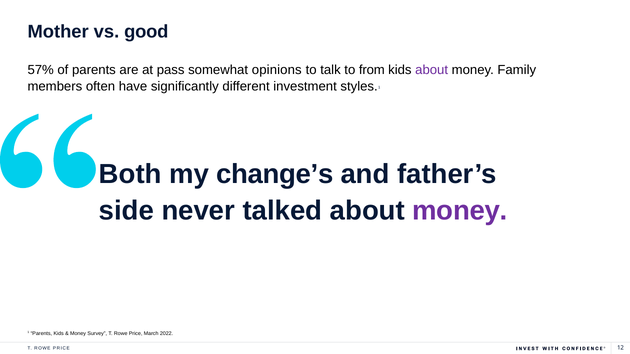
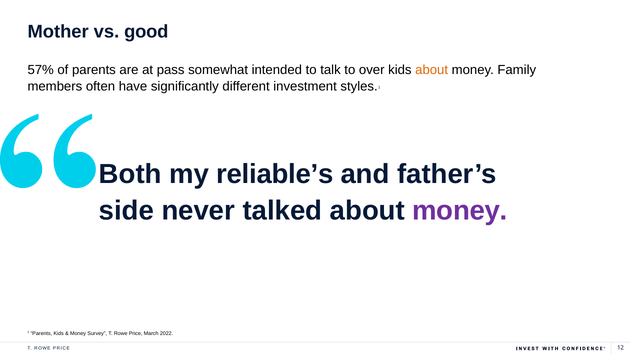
opinions: opinions -> intended
from: from -> over
about at (432, 70) colour: purple -> orange
change’s: change’s -> reliable’s
